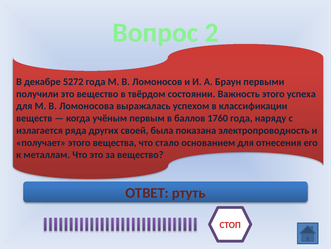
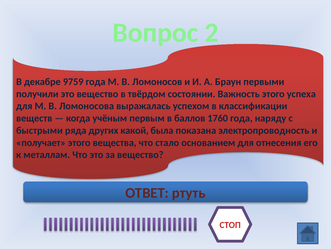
5272: 5272 -> 9759
излагается: излагается -> быстрыми
своей: своей -> какой
